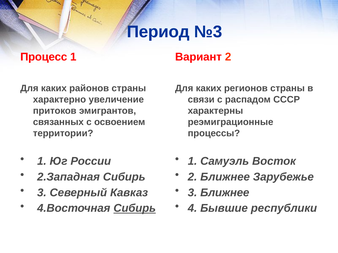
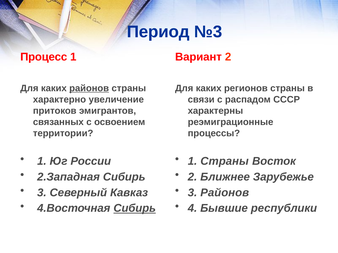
районов at (89, 88) underline: none -> present
1 Самуэль: Самуэль -> Страны
3 Ближнее: Ближнее -> Районов
